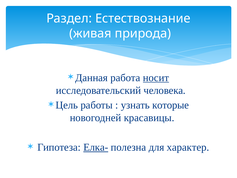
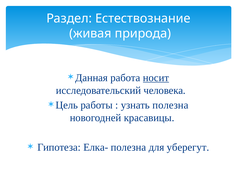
узнать которые: которые -> полезна
Елка- underline: present -> none
характер: характер -> уберегут
